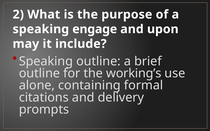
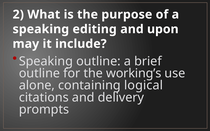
engage: engage -> editing
formal: formal -> logical
